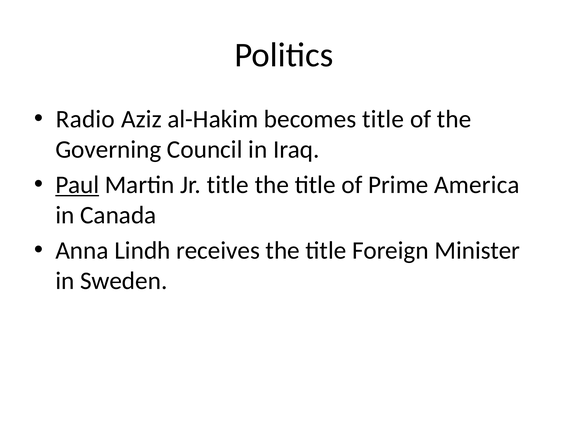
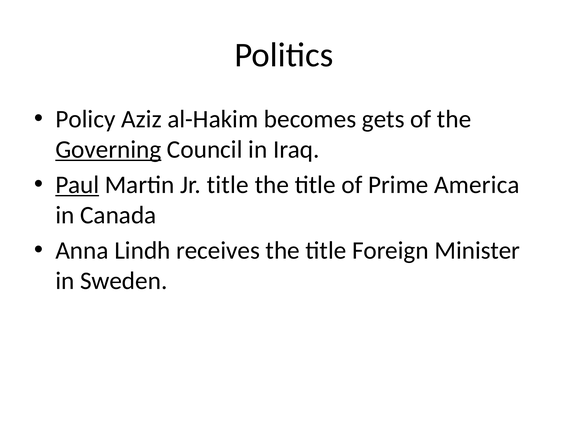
Radio: Radio -> Policy
becomes title: title -> gets
Governing underline: none -> present
